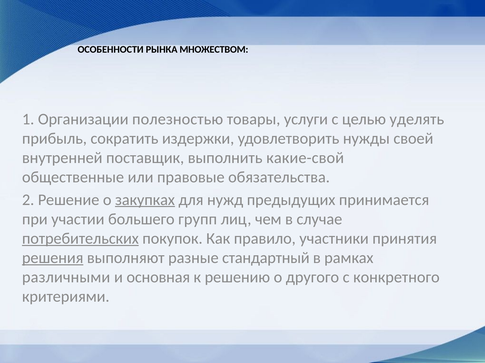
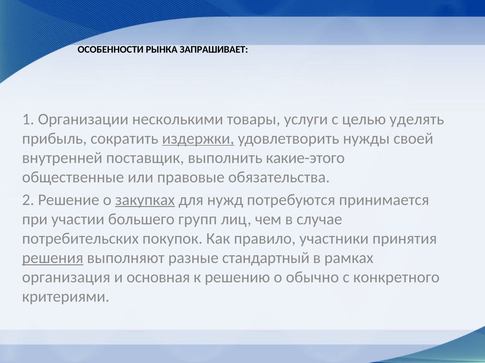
МНОЖЕСТВОМ: МНОЖЕСТВОМ -> ЗАПРАШИВАЕТ
полезностью: полезностью -> несколькими
издержки underline: none -> present
какие-свой: какие-свой -> какие-этого
предыдущих: предыдущих -> потребуются
потребительских underline: present -> none
различными: различными -> организация
другого: другого -> обычно
